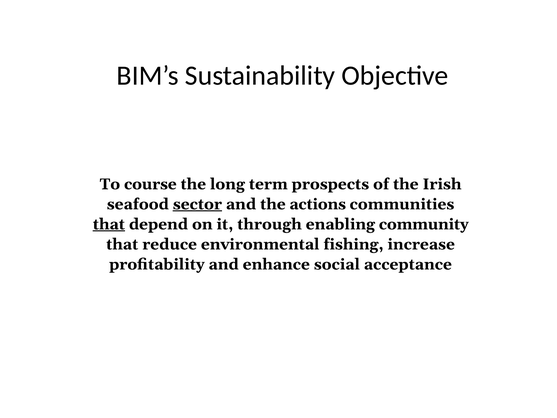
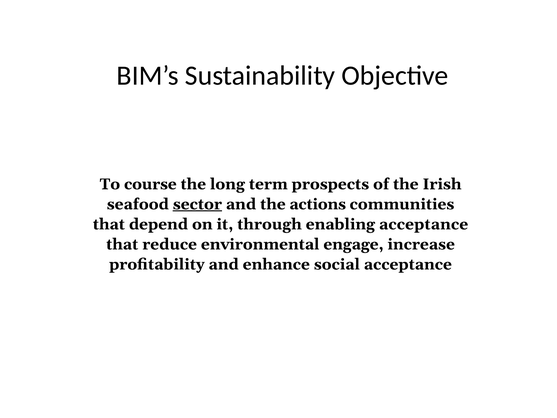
that at (109, 224) underline: present -> none
enabling community: community -> acceptance
fishing: fishing -> engage
